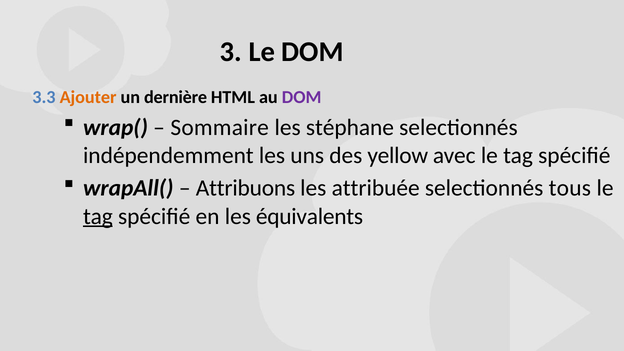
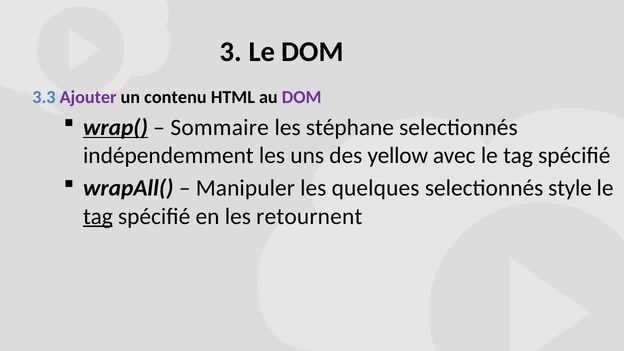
Ajouter colour: orange -> purple
dernière: dernière -> contenu
wrap( underline: none -> present
Attribuons: Attribuons -> Manipuler
attribuée: attribuée -> quelques
tous: tous -> style
équivalents: équivalents -> retournent
